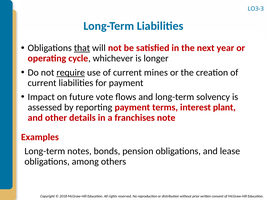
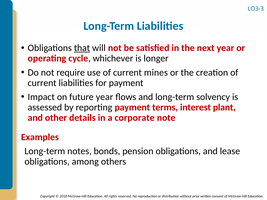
require underline: present -> none
future vote: vote -> year
franchises: franchises -> corporate
